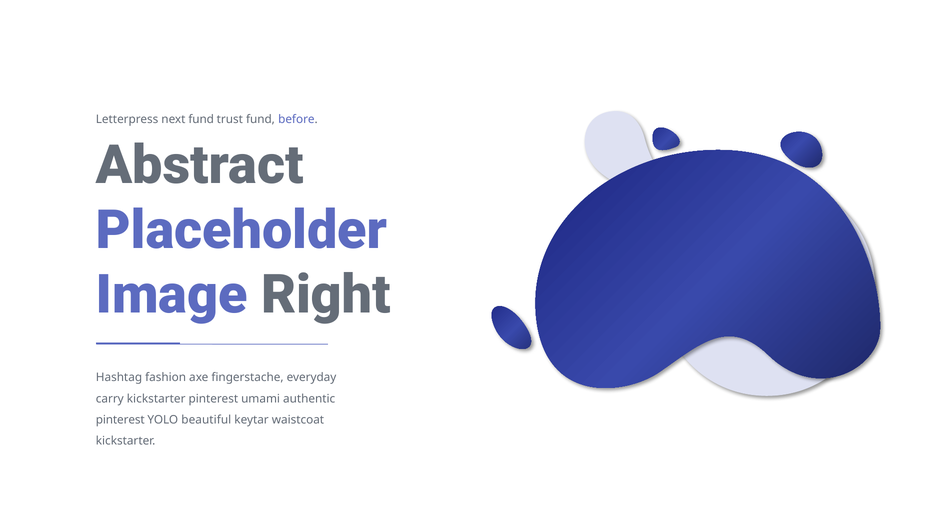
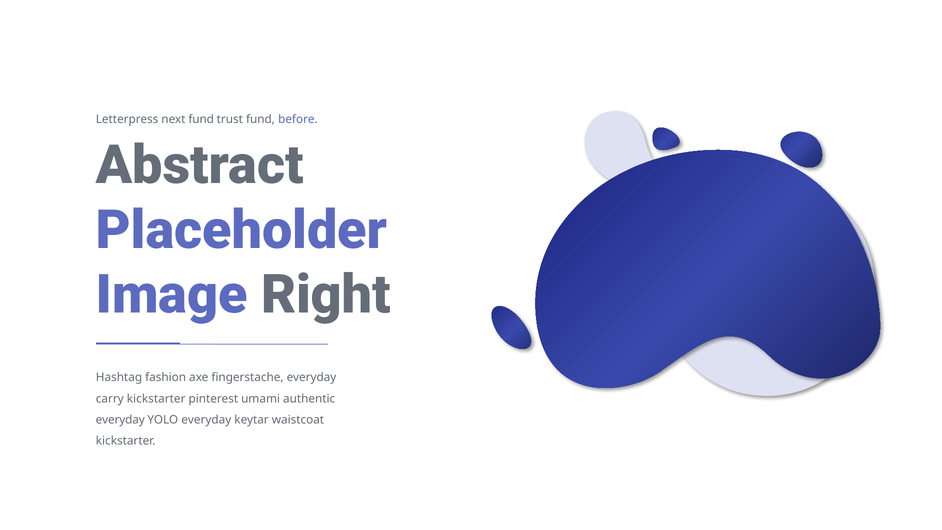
pinterest at (120, 420): pinterest -> everyday
YOLO beautiful: beautiful -> everyday
